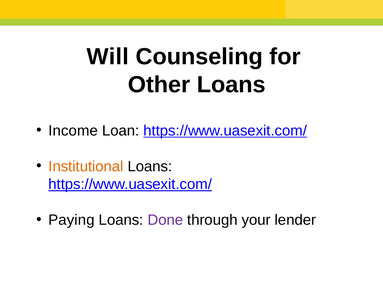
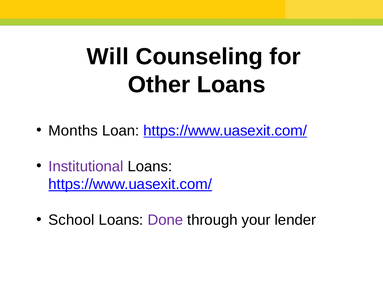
Income: Income -> Months
Institutional colour: orange -> purple
Paying: Paying -> School
